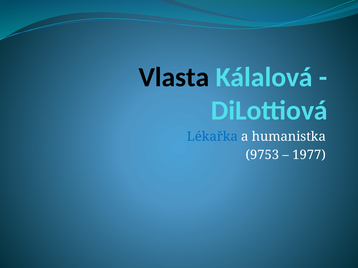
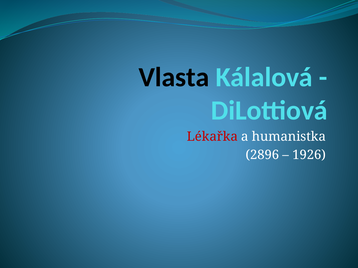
Lékařka colour: blue -> red
9753: 9753 -> 2896
1977: 1977 -> 1926
